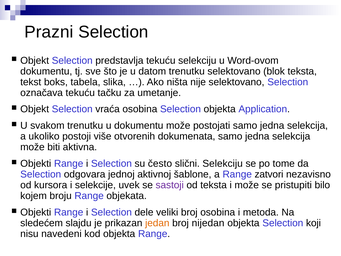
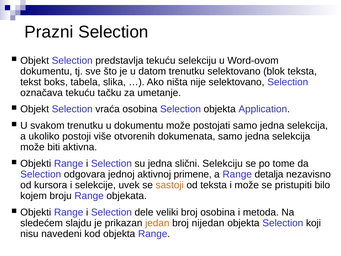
su često: često -> jedna
šablone: šablone -> primene
zatvori: zatvori -> detalja
sastoji colour: purple -> orange
